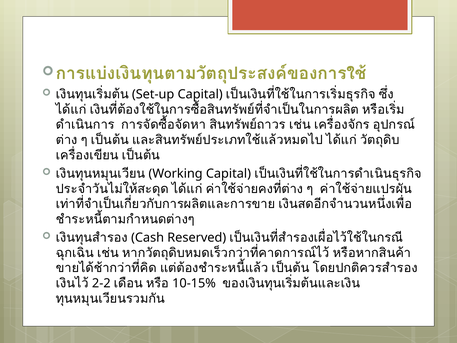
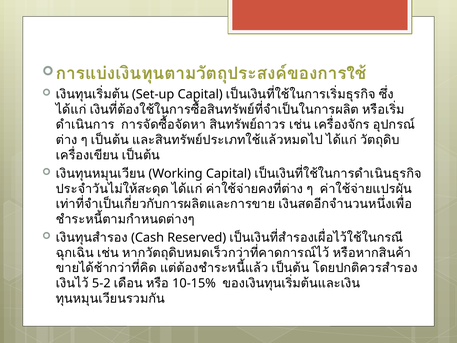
2-2: 2-2 -> 5-2
